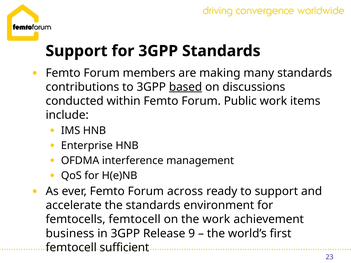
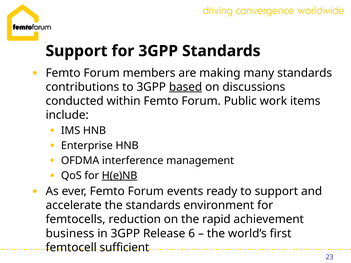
H(e)NB underline: none -> present
across: across -> events
femtocells femtocell: femtocell -> reduction
the work: work -> rapid
9: 9 -> 6
